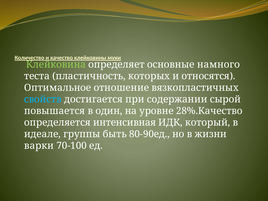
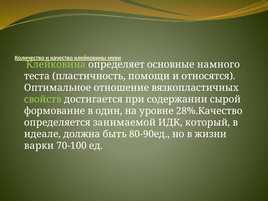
которых: которых -> помощи
свойств colour: light blue -> light green
повышается: повышается -> формование
интенсивная: интенсивная -> занимаемой
группы: группы -> должна
